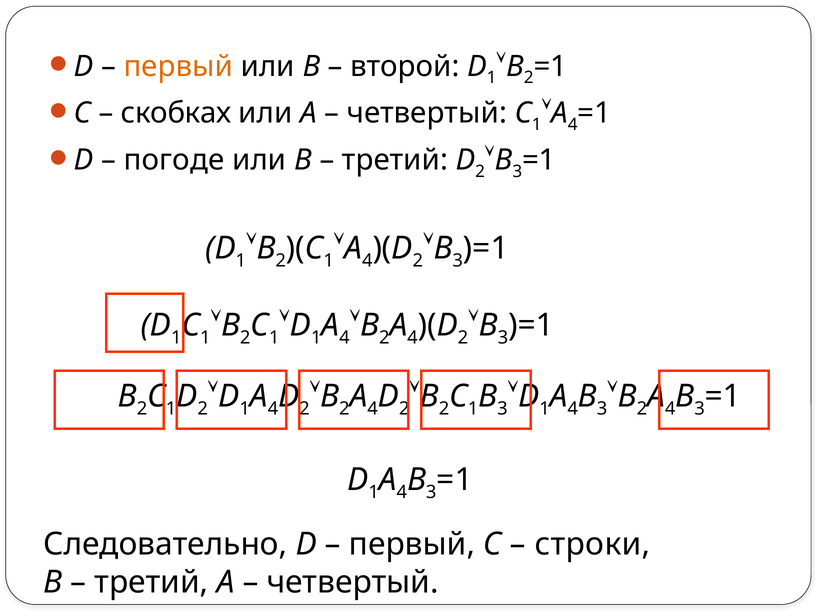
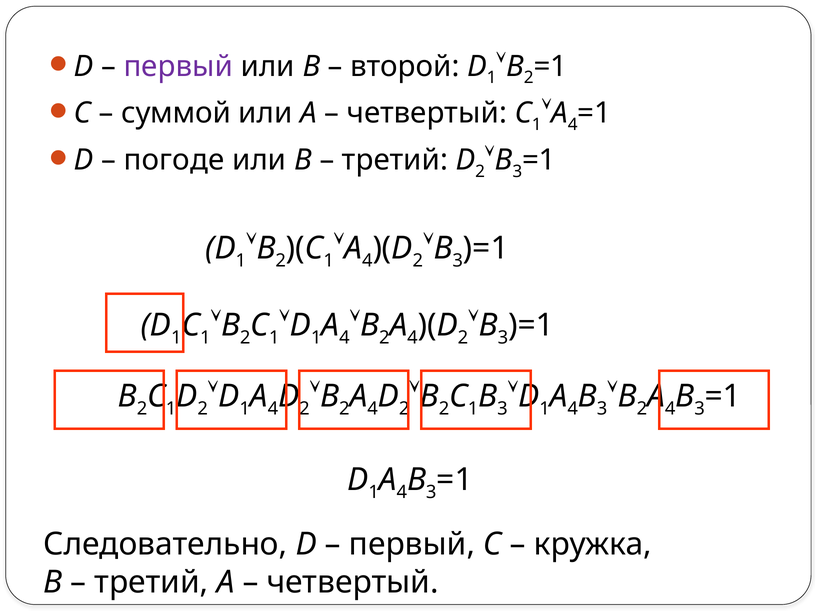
первый at (178, 66) colour: orange -> purple
скобках: скобках -> суммой
строки: строки -> кружка
